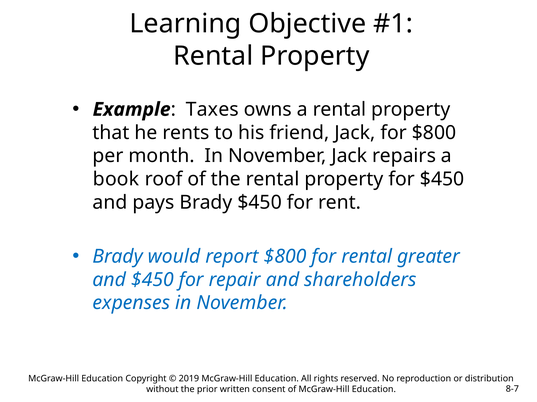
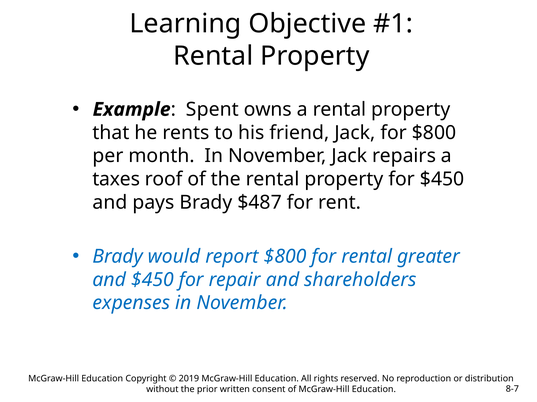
Taxes: Taxes -> Spent
book: book -> taxes
Brady $450: $450 -> $487
